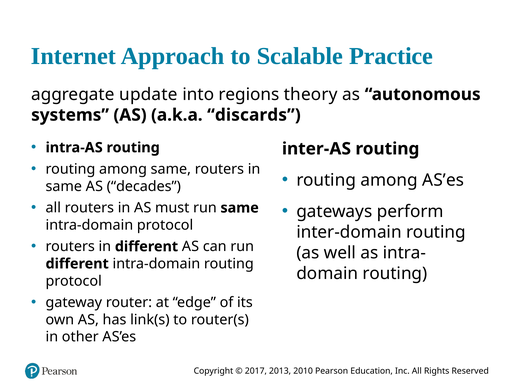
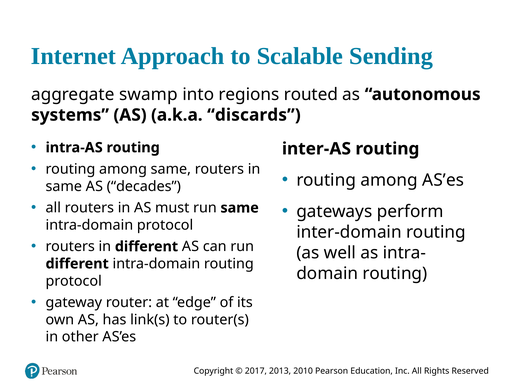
Practice: Practice -> Sending
update: update -> swamp
theory: theory -> routed
